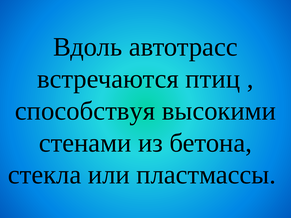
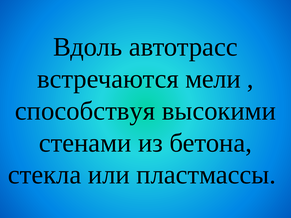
птиц: птиц -> мели
